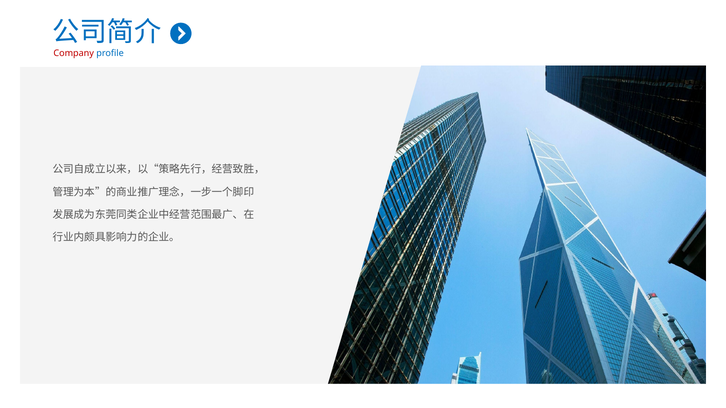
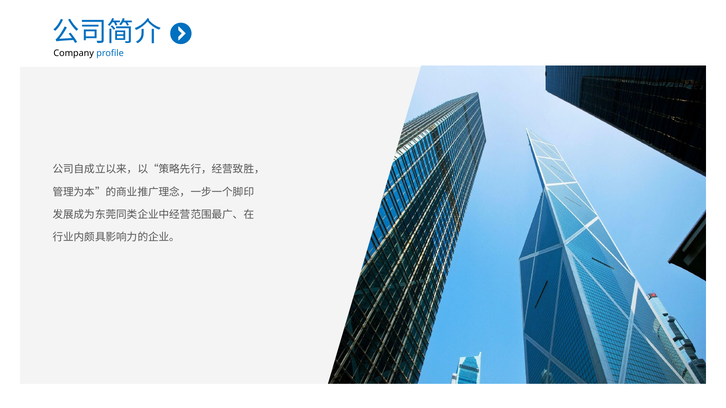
Company colour: red -> black
